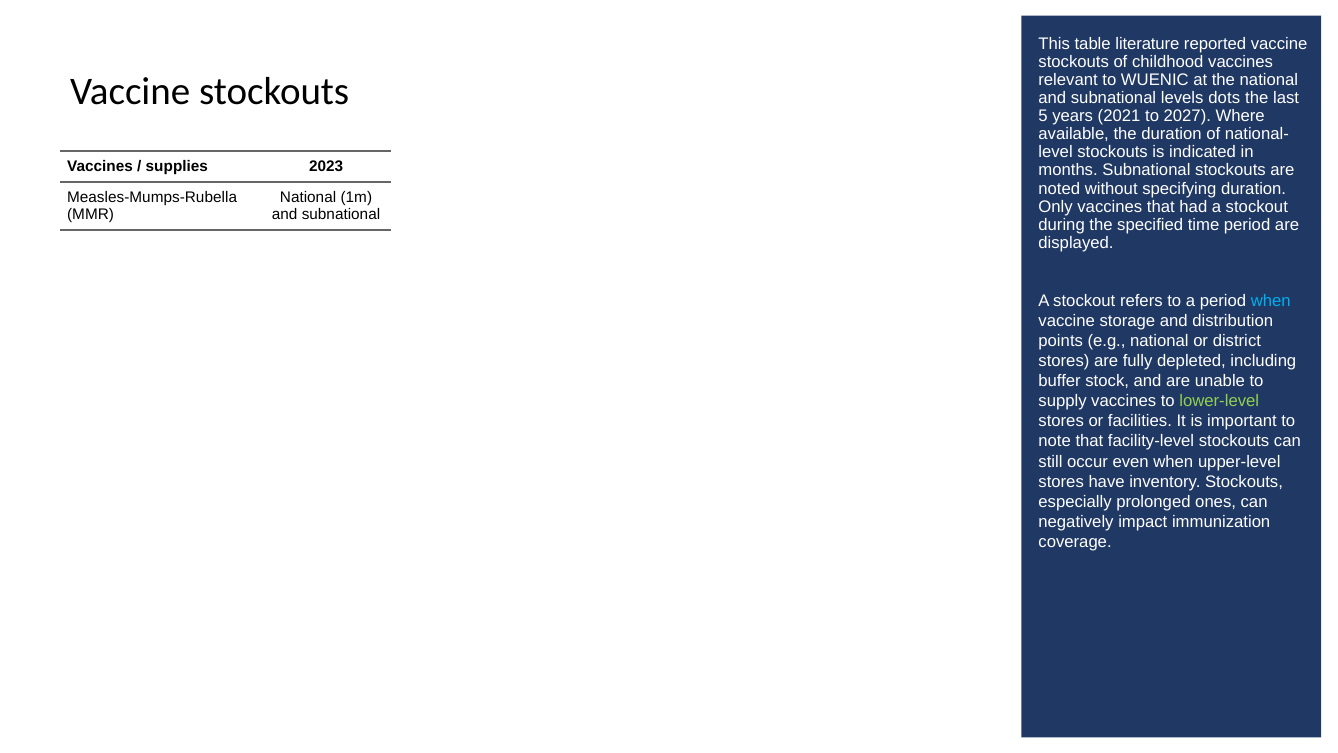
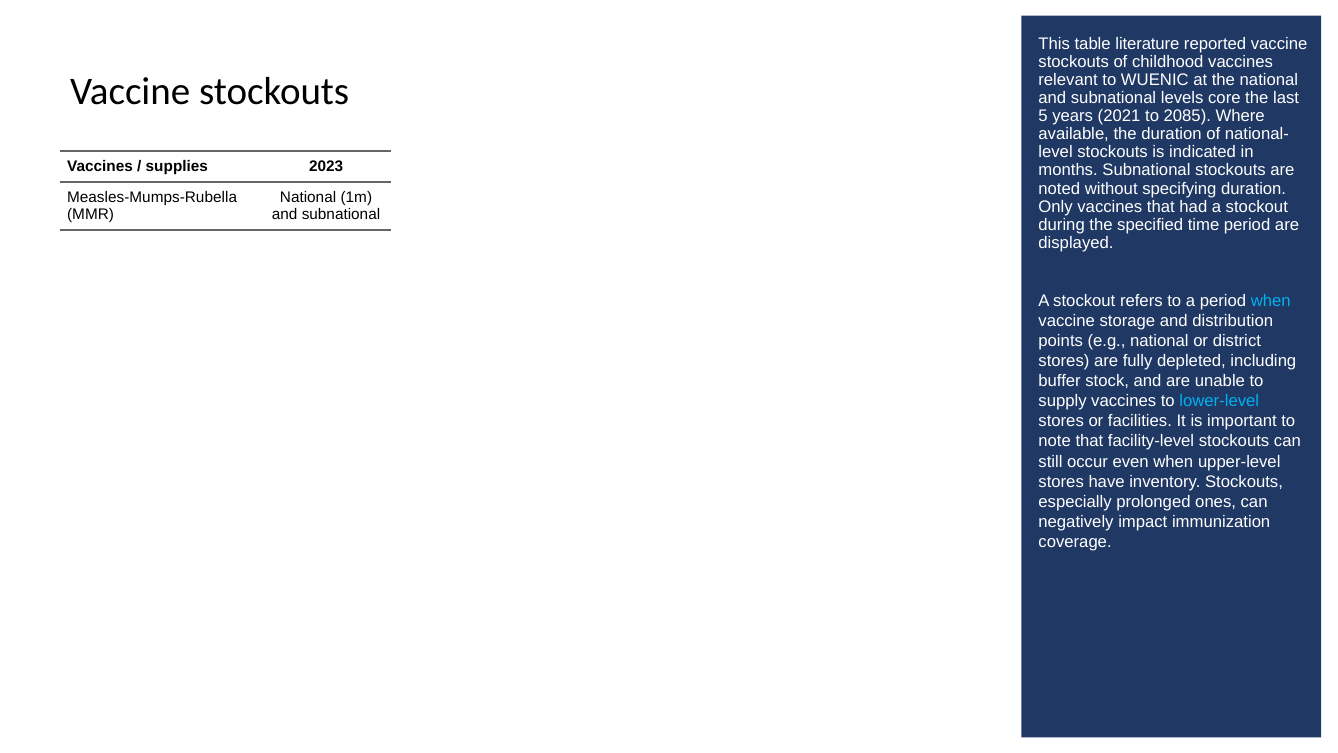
dots: dots -> core
2027: 2027 -> 2085
lower-level colour: light green -> light blue
